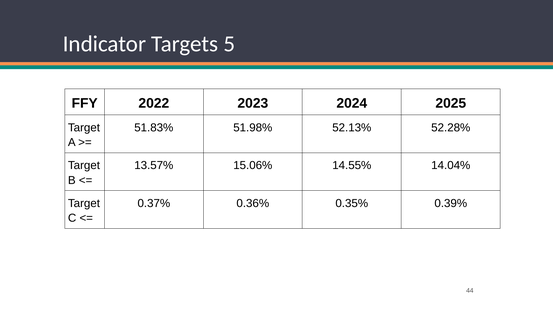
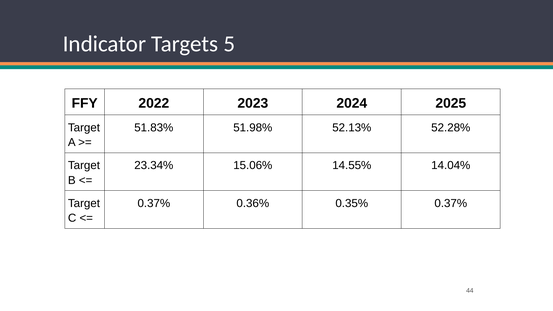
13.57%: 13.57% -> 23.34%
0.35% 0.39%: 0.39% -> 0.37%
